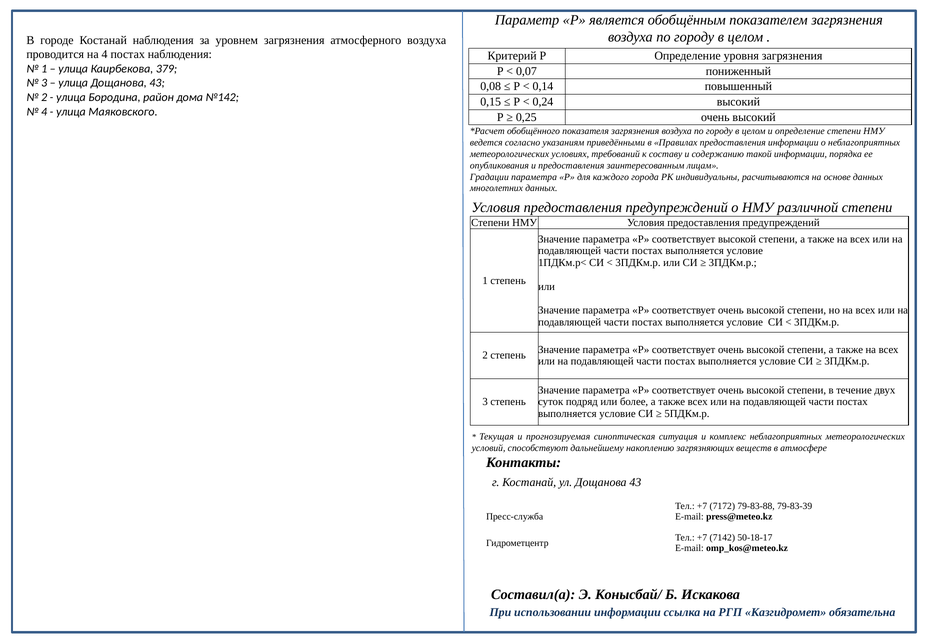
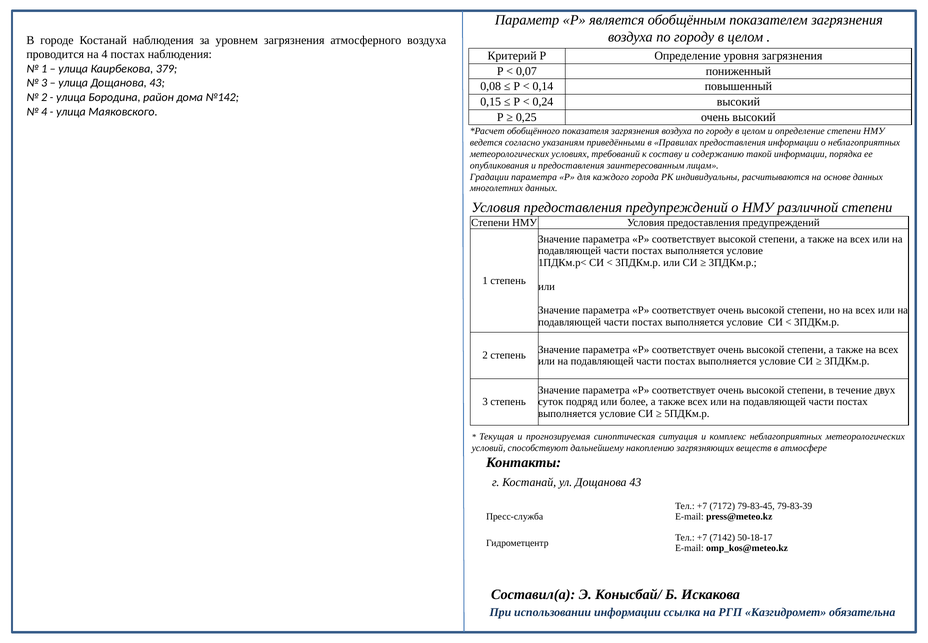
79-83-88: 79-83-88 -> 79-83-45
